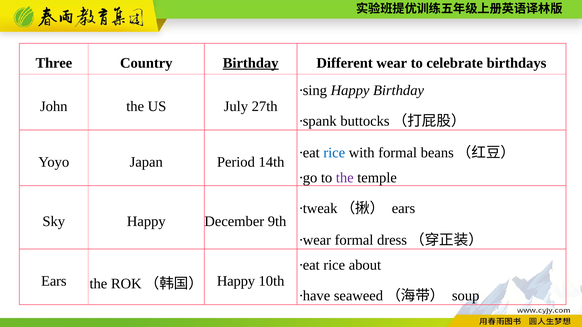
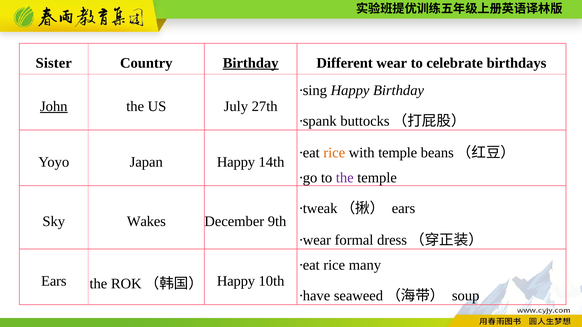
Three: Three -> Sister
John underline: none -> present
rice at (334, 153) colour: blue -> orange
with formal: formal -> temple
Japan Period: Period -> Happy
Sky Happy: Happy -> Wakes
about: about -> many
